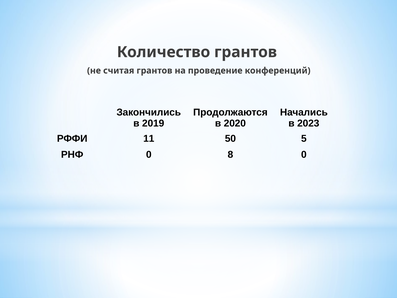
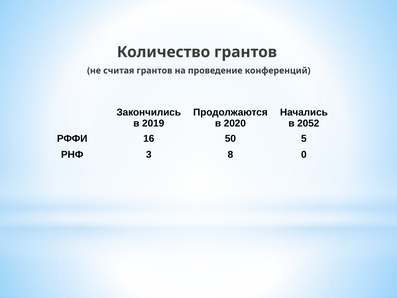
2023: 2023 -> 2052
11: 11 -> 16
РНФ 0: 0 -> 3
